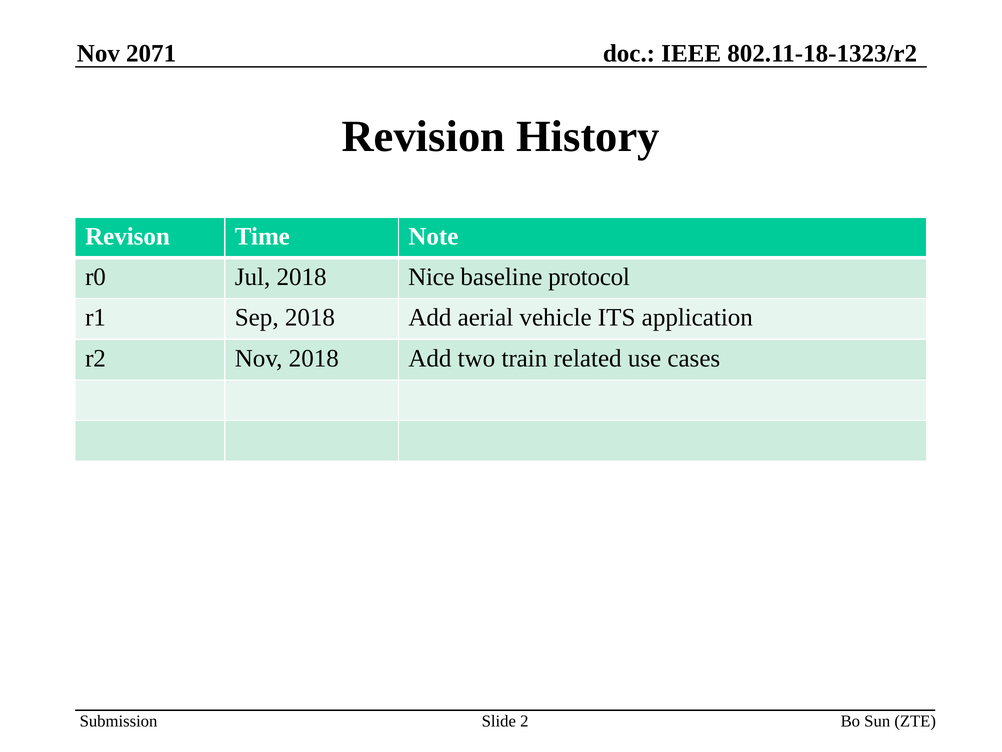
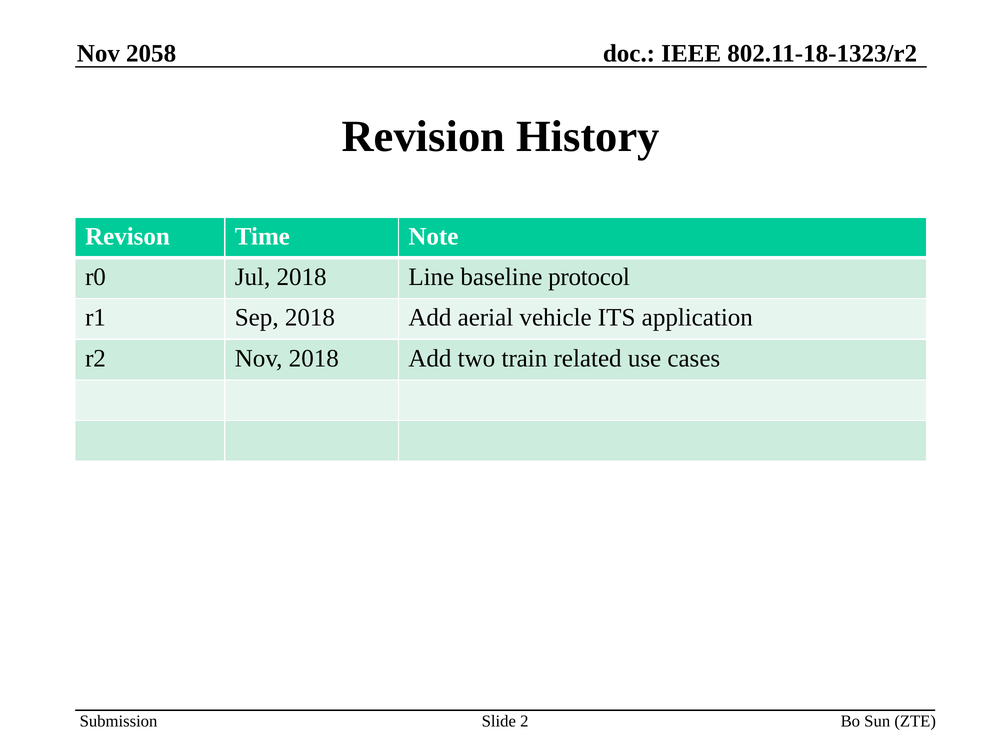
2071: 2071 -> 2058
Nice: Nice -> Line
